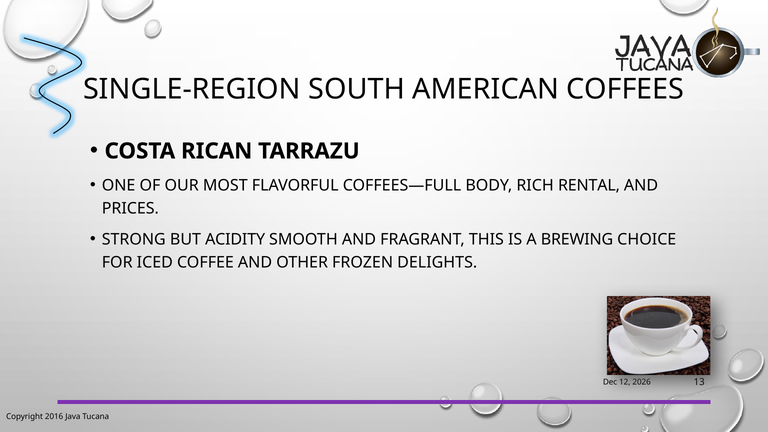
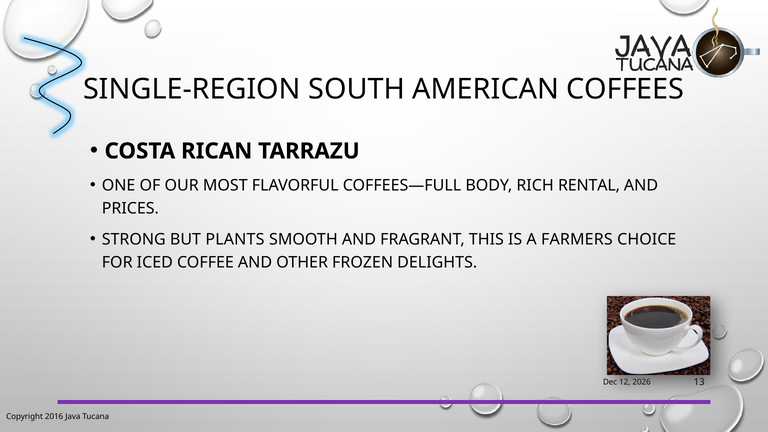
ACIDITY: ACIDITY -> PLANTS
BREWING: BREWING -> FARMERS
